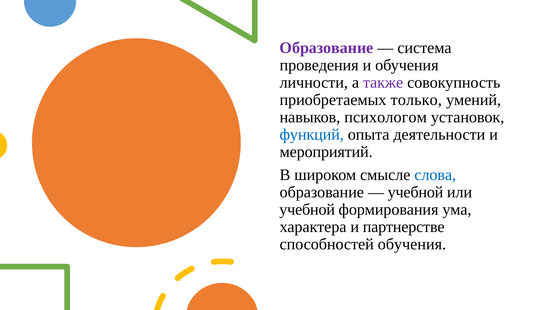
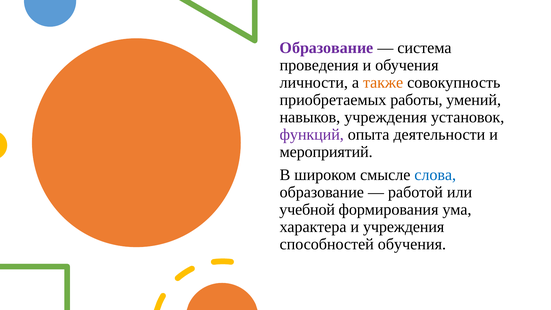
также colour: purple -> orange
только: только -> работы
навыков психологом: психологом -> учреждения
функций colour: blue -> purple
учебной at (416, 192): учебной -> работой
и партнерстве: партнерстве -> учреждения
